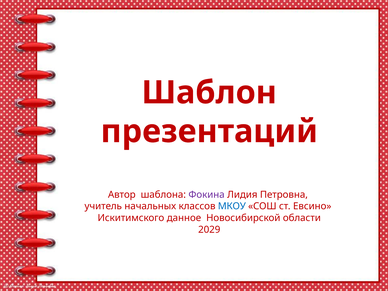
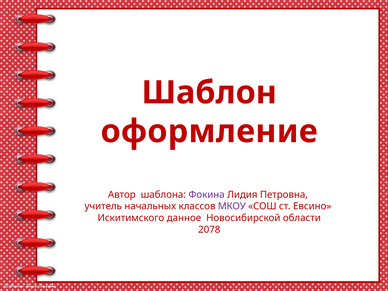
презентаций: презентаций -> оформление
МКОУ colour: blue -> purple
2029: 2029 -> 2078
